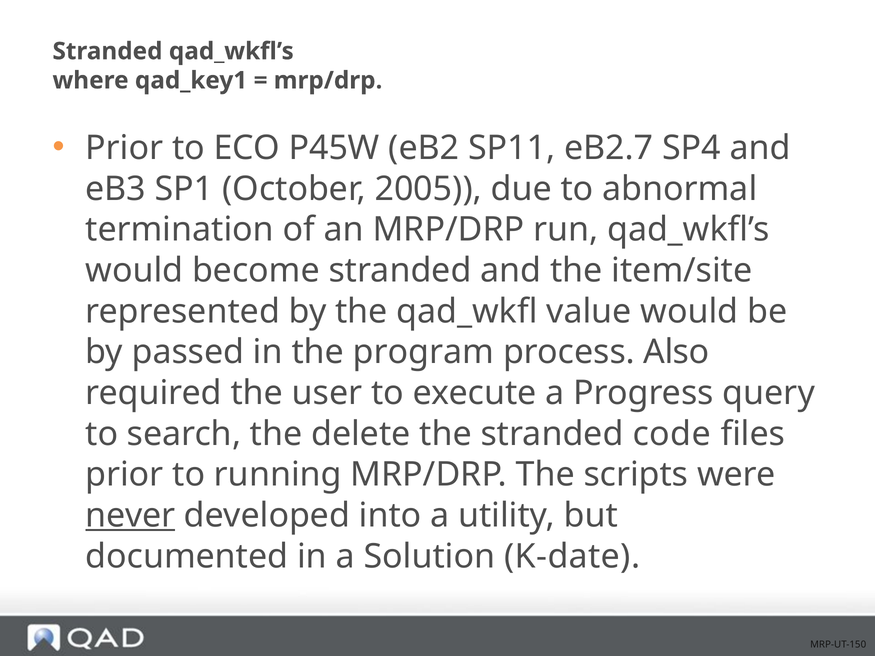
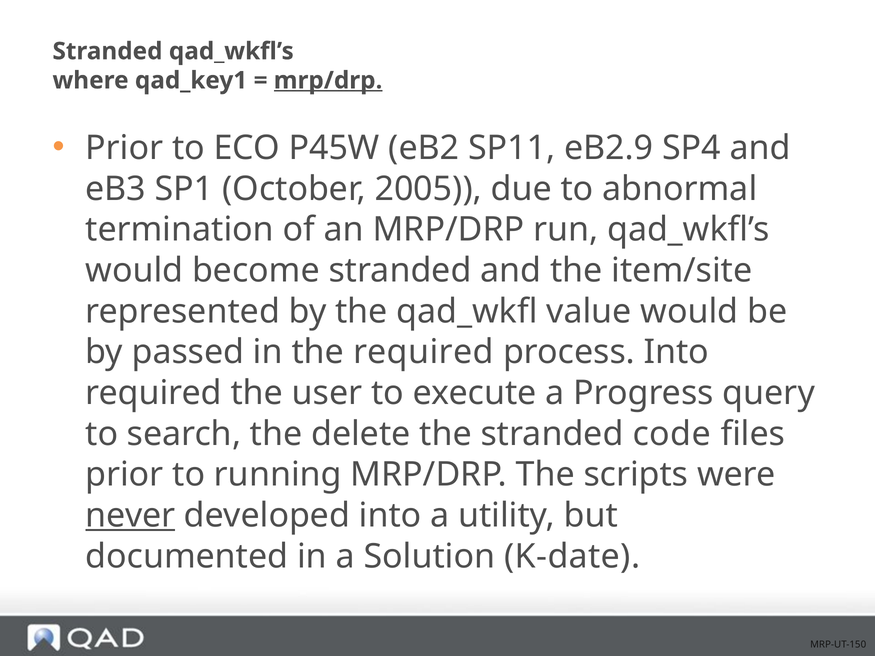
mrp/drp at (328, 80) underline: none -> present
eB2.7: eB2.7 -> eB2.9
the program: program -> required
process Also: Also -> Into
